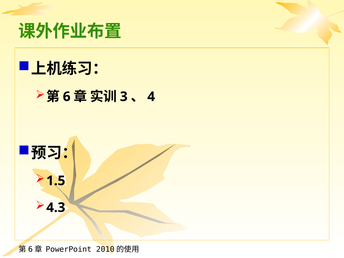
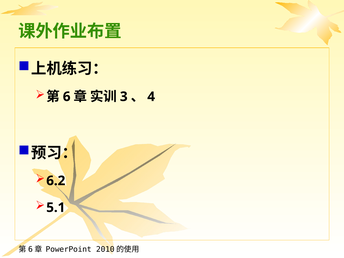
1.5: 1.5 -> 6.2
4.3: 4.3 -> 5.1
